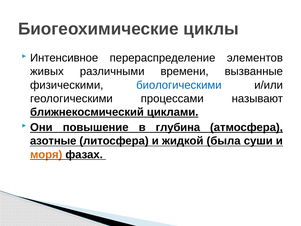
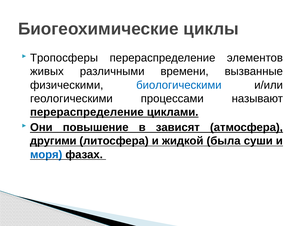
Интенсивное: Интенсивное -> Тропосферы
ближнекосмический at (87, 112): ближнекосмический -> перераспределение
глубина: глубина -> зависят
азотные: азотные -> другими
моря colour: orange -> blue
